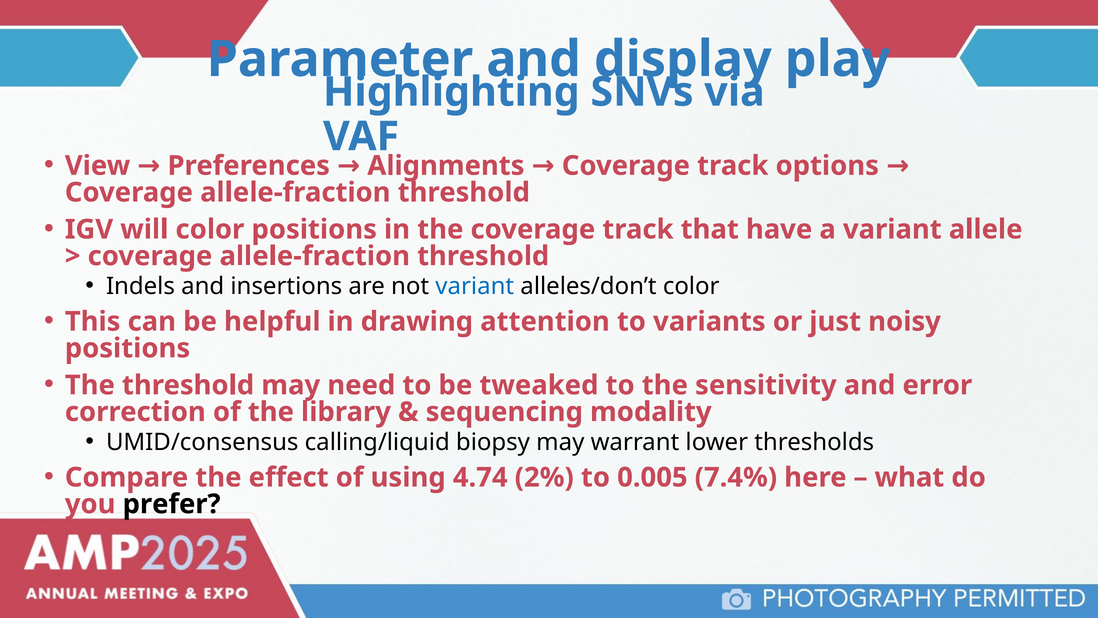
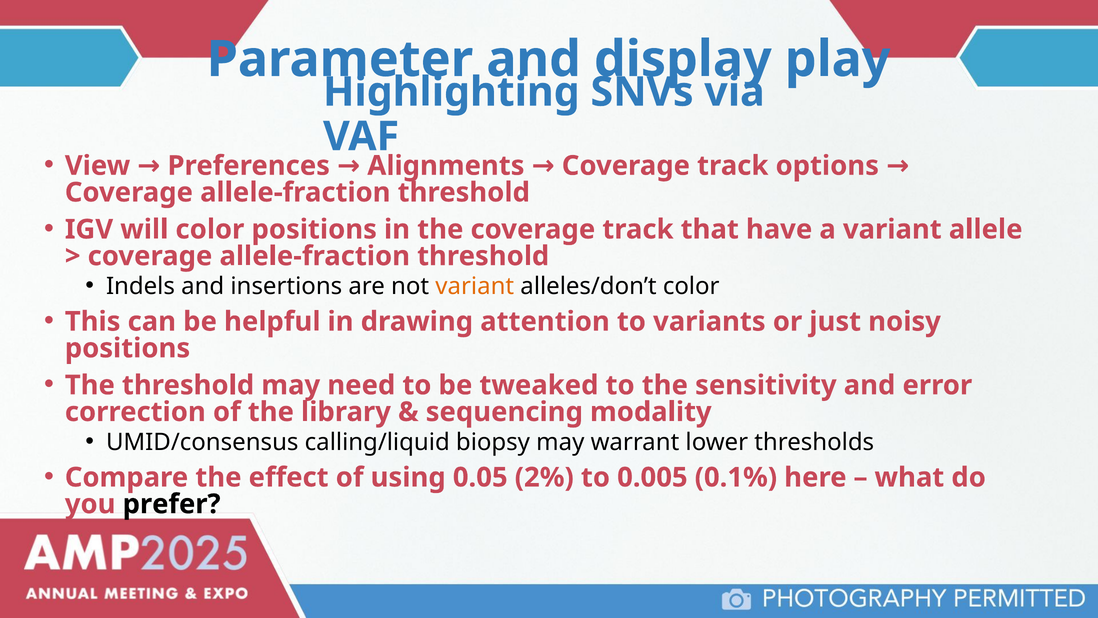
variant at (475, 286) colour: blue -> orange
4.74: 4.74 -> 0.05
7.4%: 7.4% -> 0.1%
